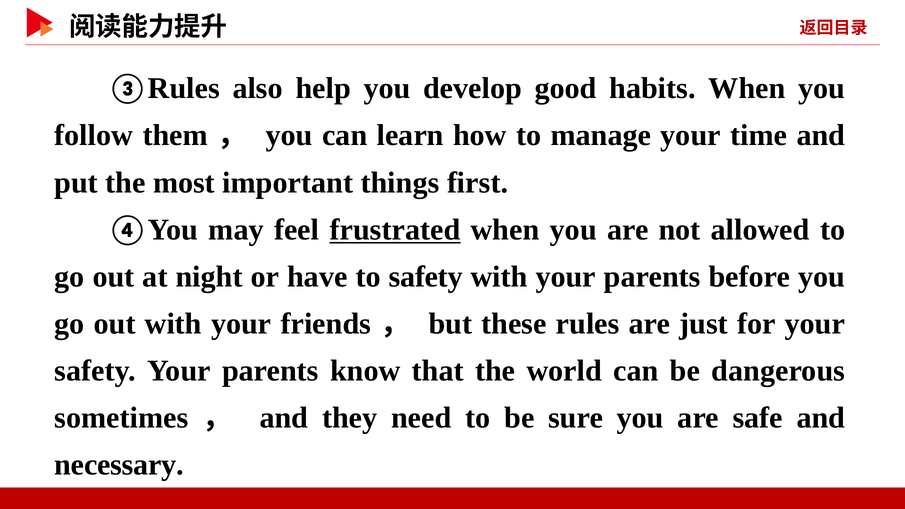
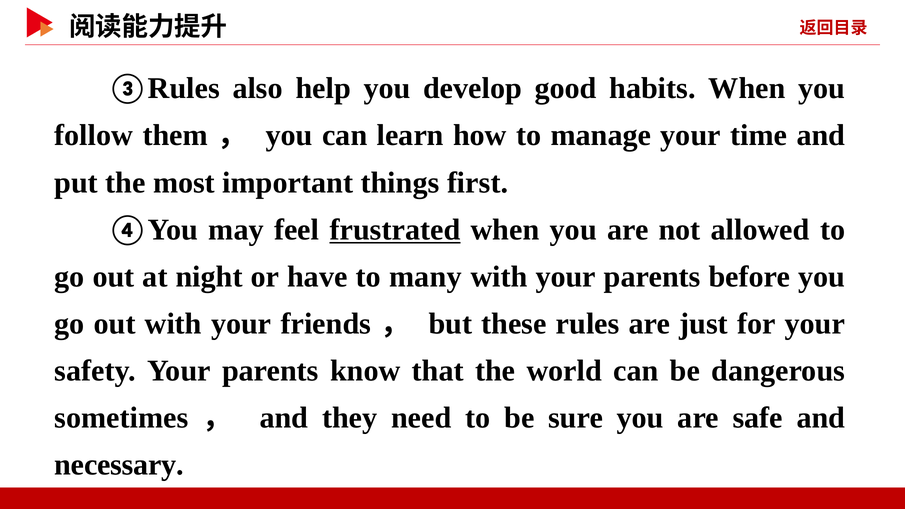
to safety: safety -> many
